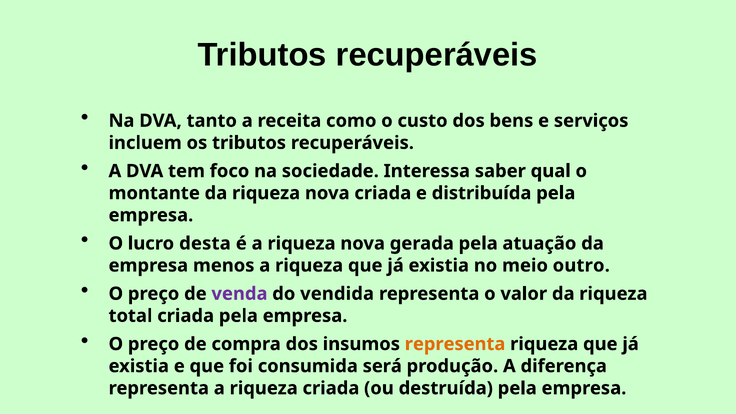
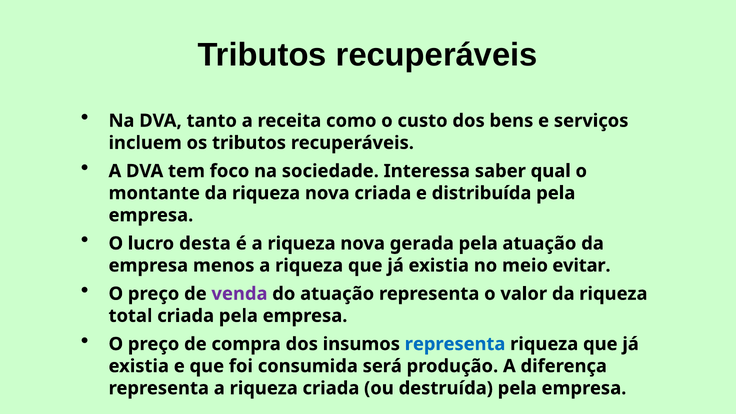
outro: outro -> evitar
do vendida: vendida -> atuação
representa at (455, 344) colour: orange -> blue
